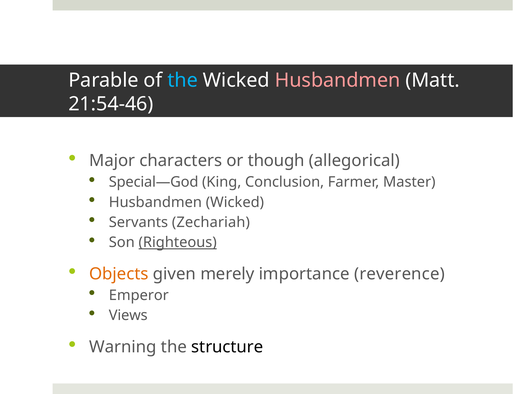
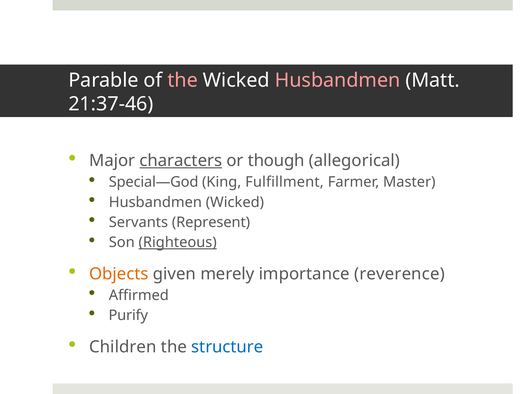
the at (183, 80) colour: light blue -> pink
21:54-46: 21:54-46 -> 21:37-46
characters underline: none -> present
Conclusion: Conclusion -> Fulfillment
Zechariah: Zechariah -> Represent
Emperor: Emperor -> Affirmed
Views: Views -> Purify
Warning: Warning -> Children
structure colour: black -> blue
